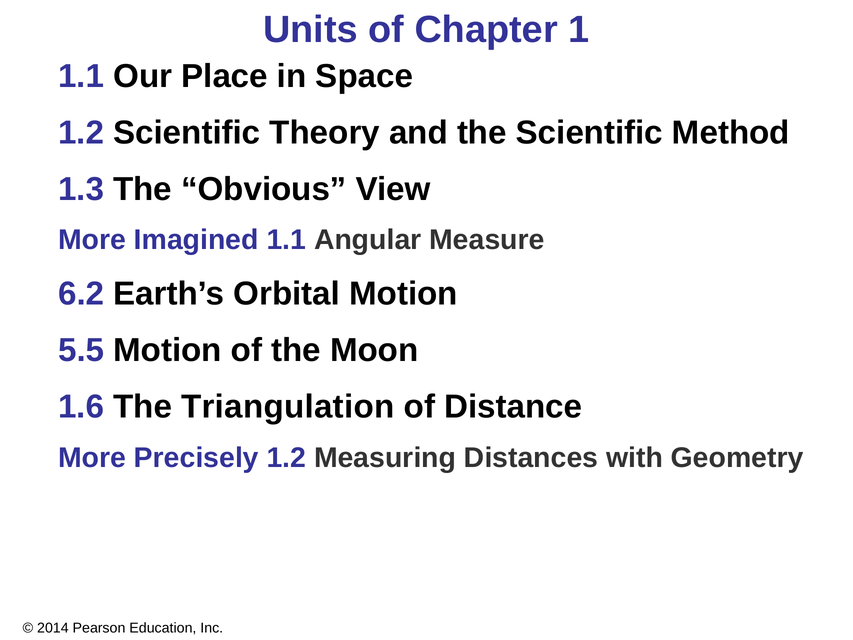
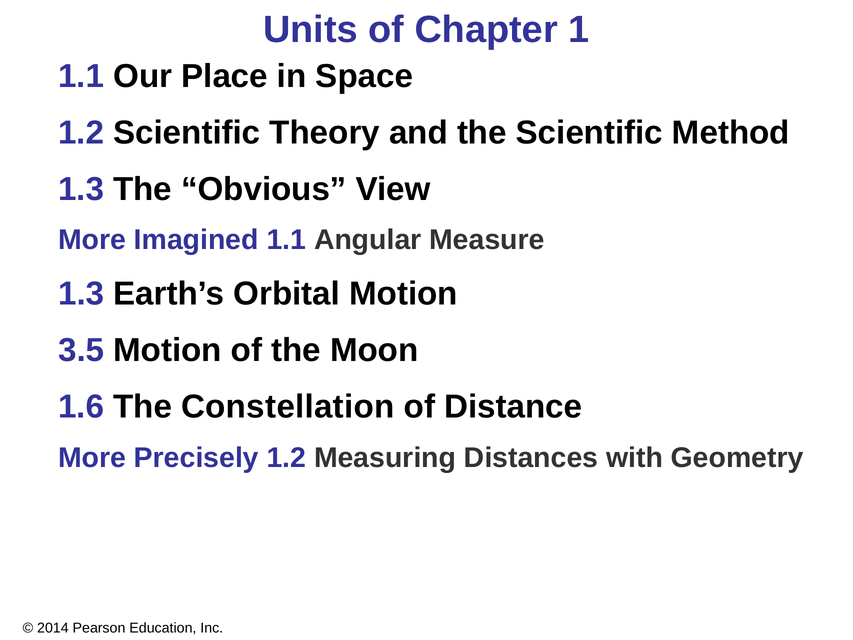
6.2 at (81, 294): 6.2 -> 1.3
5.5: 5.5 -> 3.5
Triangulation: Triangulation -> Constellation
